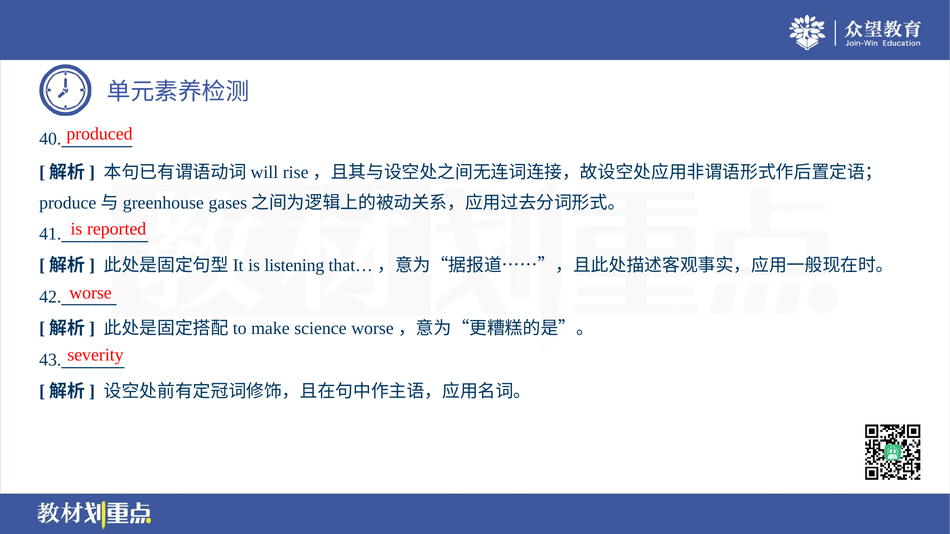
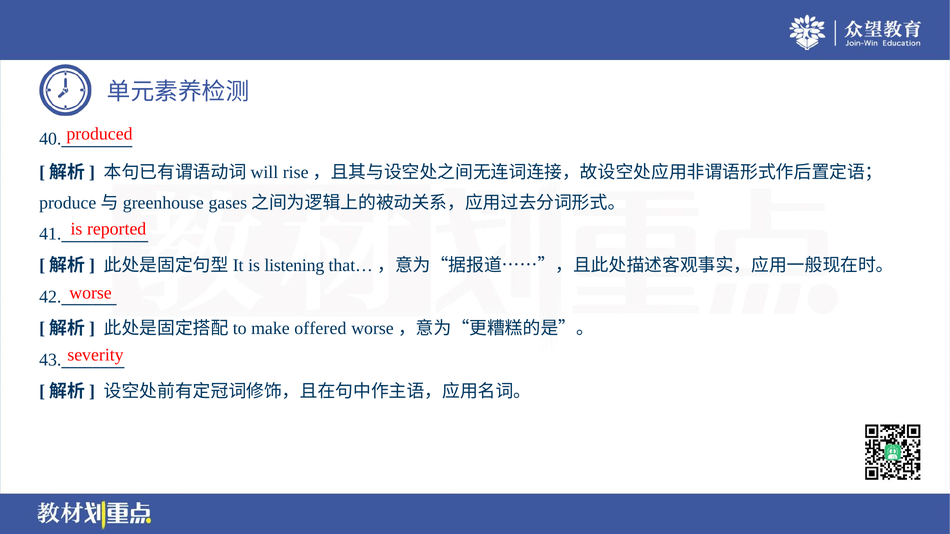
science: science -> offered
